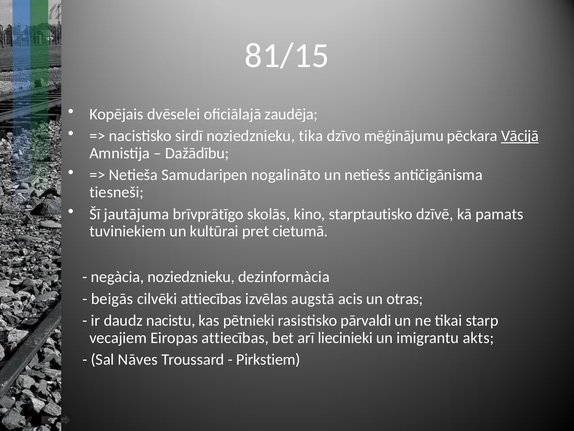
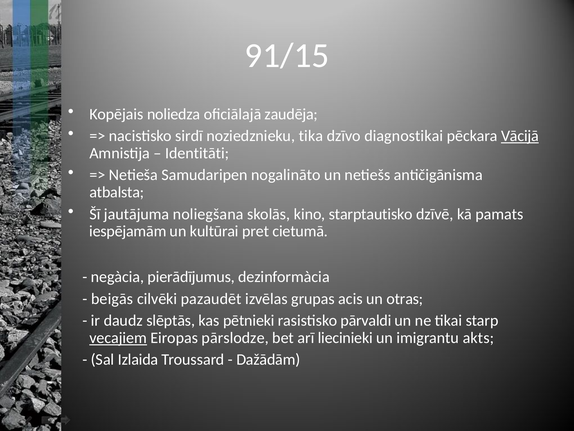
81/15: 81/15 -> 91/15
dvēselei: dvēselei -> noliedza
mēģinājumu: mēģinājumu -> diagnostikai
Dažādību: Dažādību -> Identitāti
tiesneši: tiesneši -> atbalsta
brīvprātīgo: brīvprātīgo -> noliegšana
tuviniekiem: tuviniekiem -> iespējamām
negàcia noziedznieku: noziedznieku -> pierādījumus
cilvēki attiecības: attiecības -> pazaudēt
augstā: augstā -> grupas
nacistu: nacistu -> slēptās
vecajiem underline: none -> present
Eiropas attiecības: attiecības -> pārslodze
Nāves: Nāves -> Izlaida
Pirkstiem: Pirkstiem -> Dažādām
